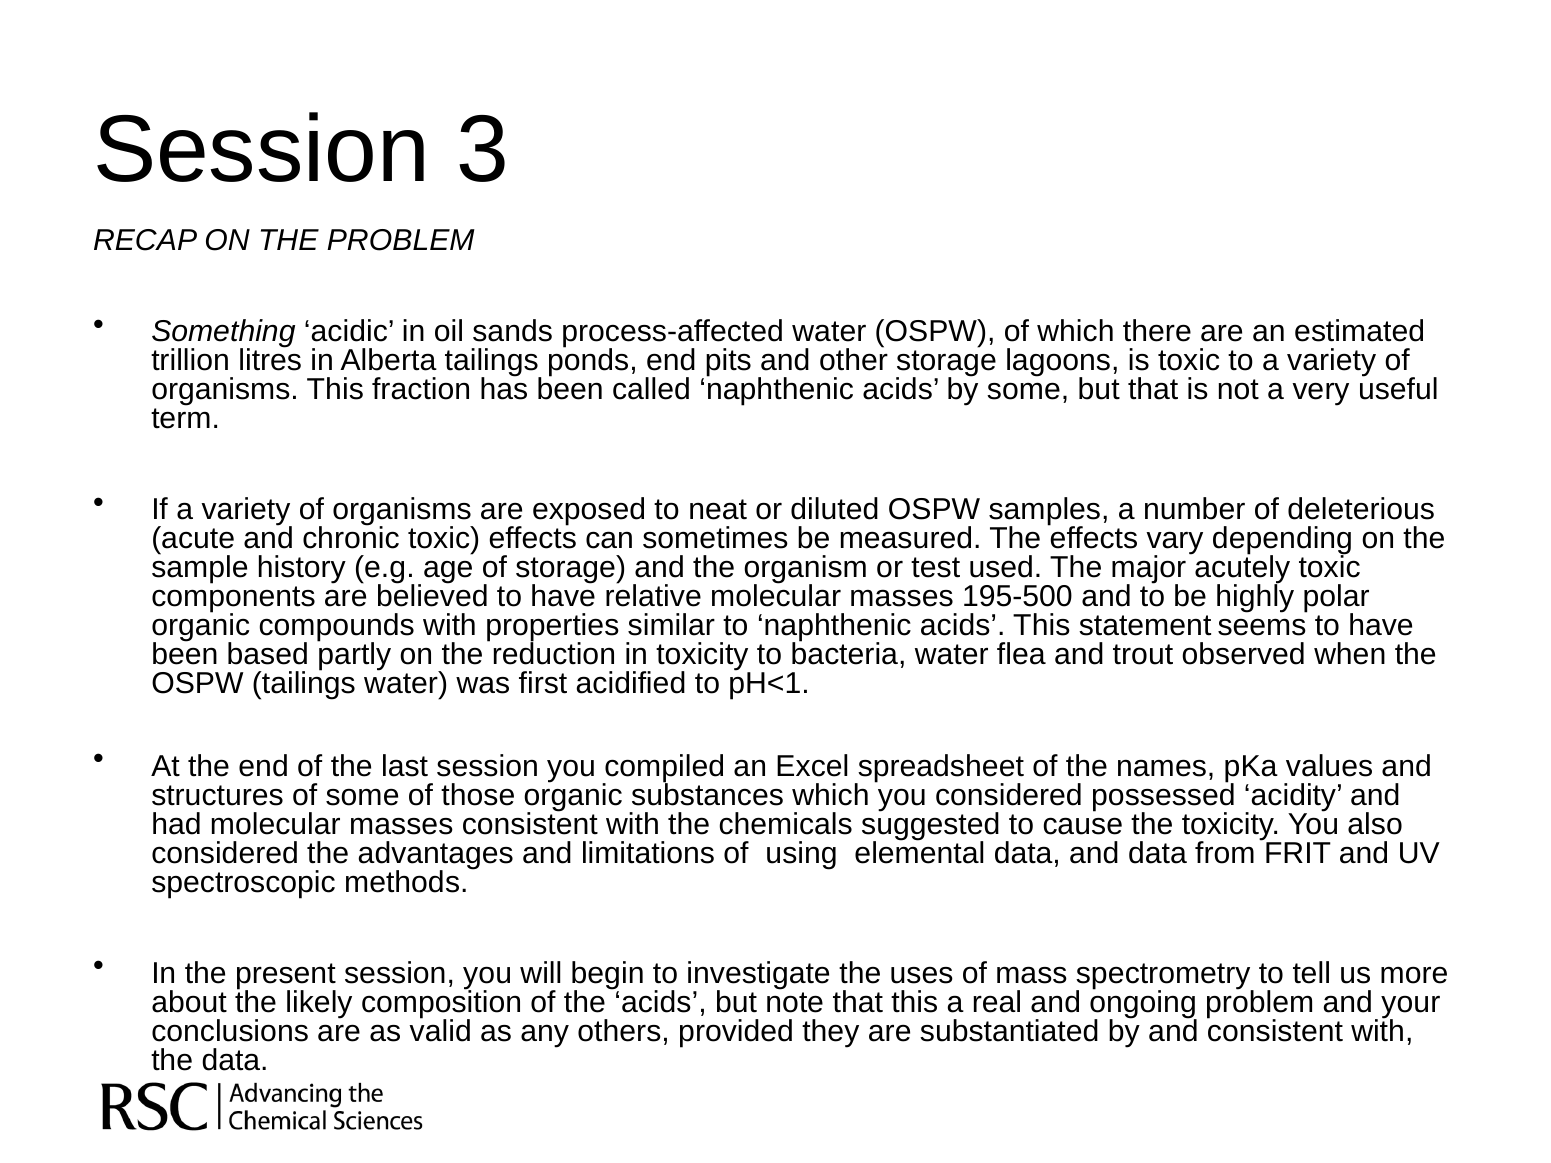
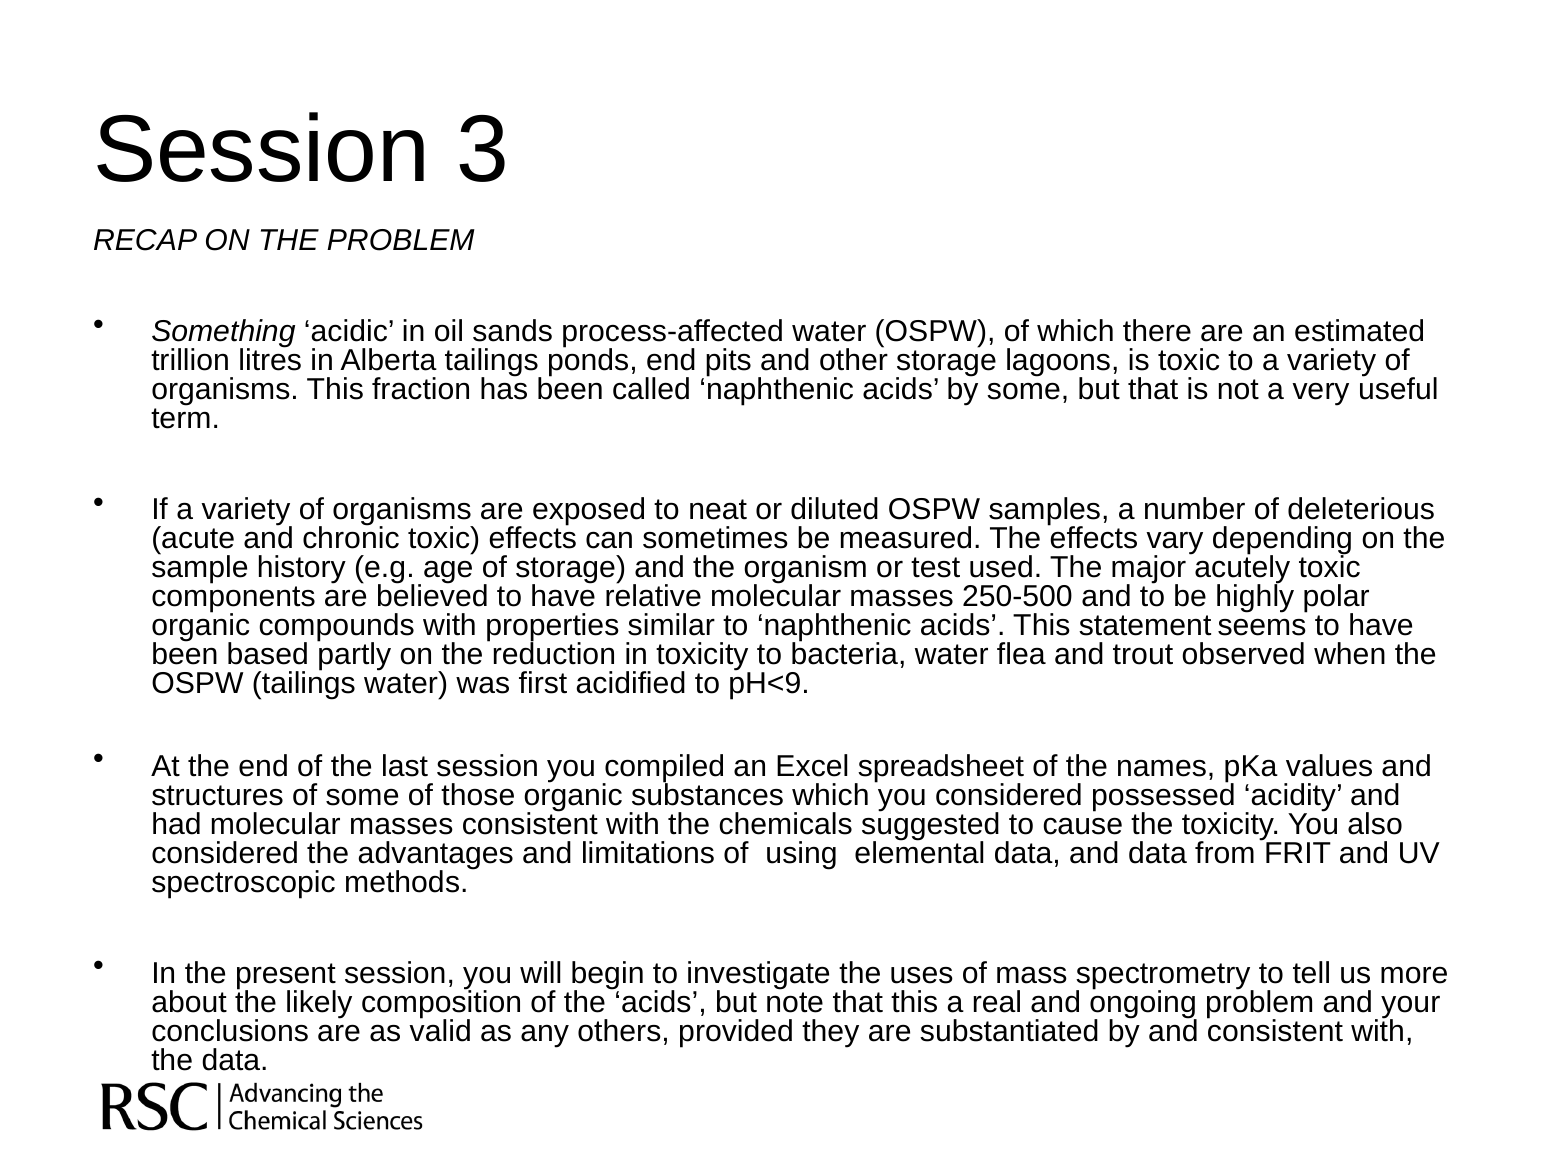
195-500: 195-500 -> 250-500
pH<1: pH<1 -> pH<9
